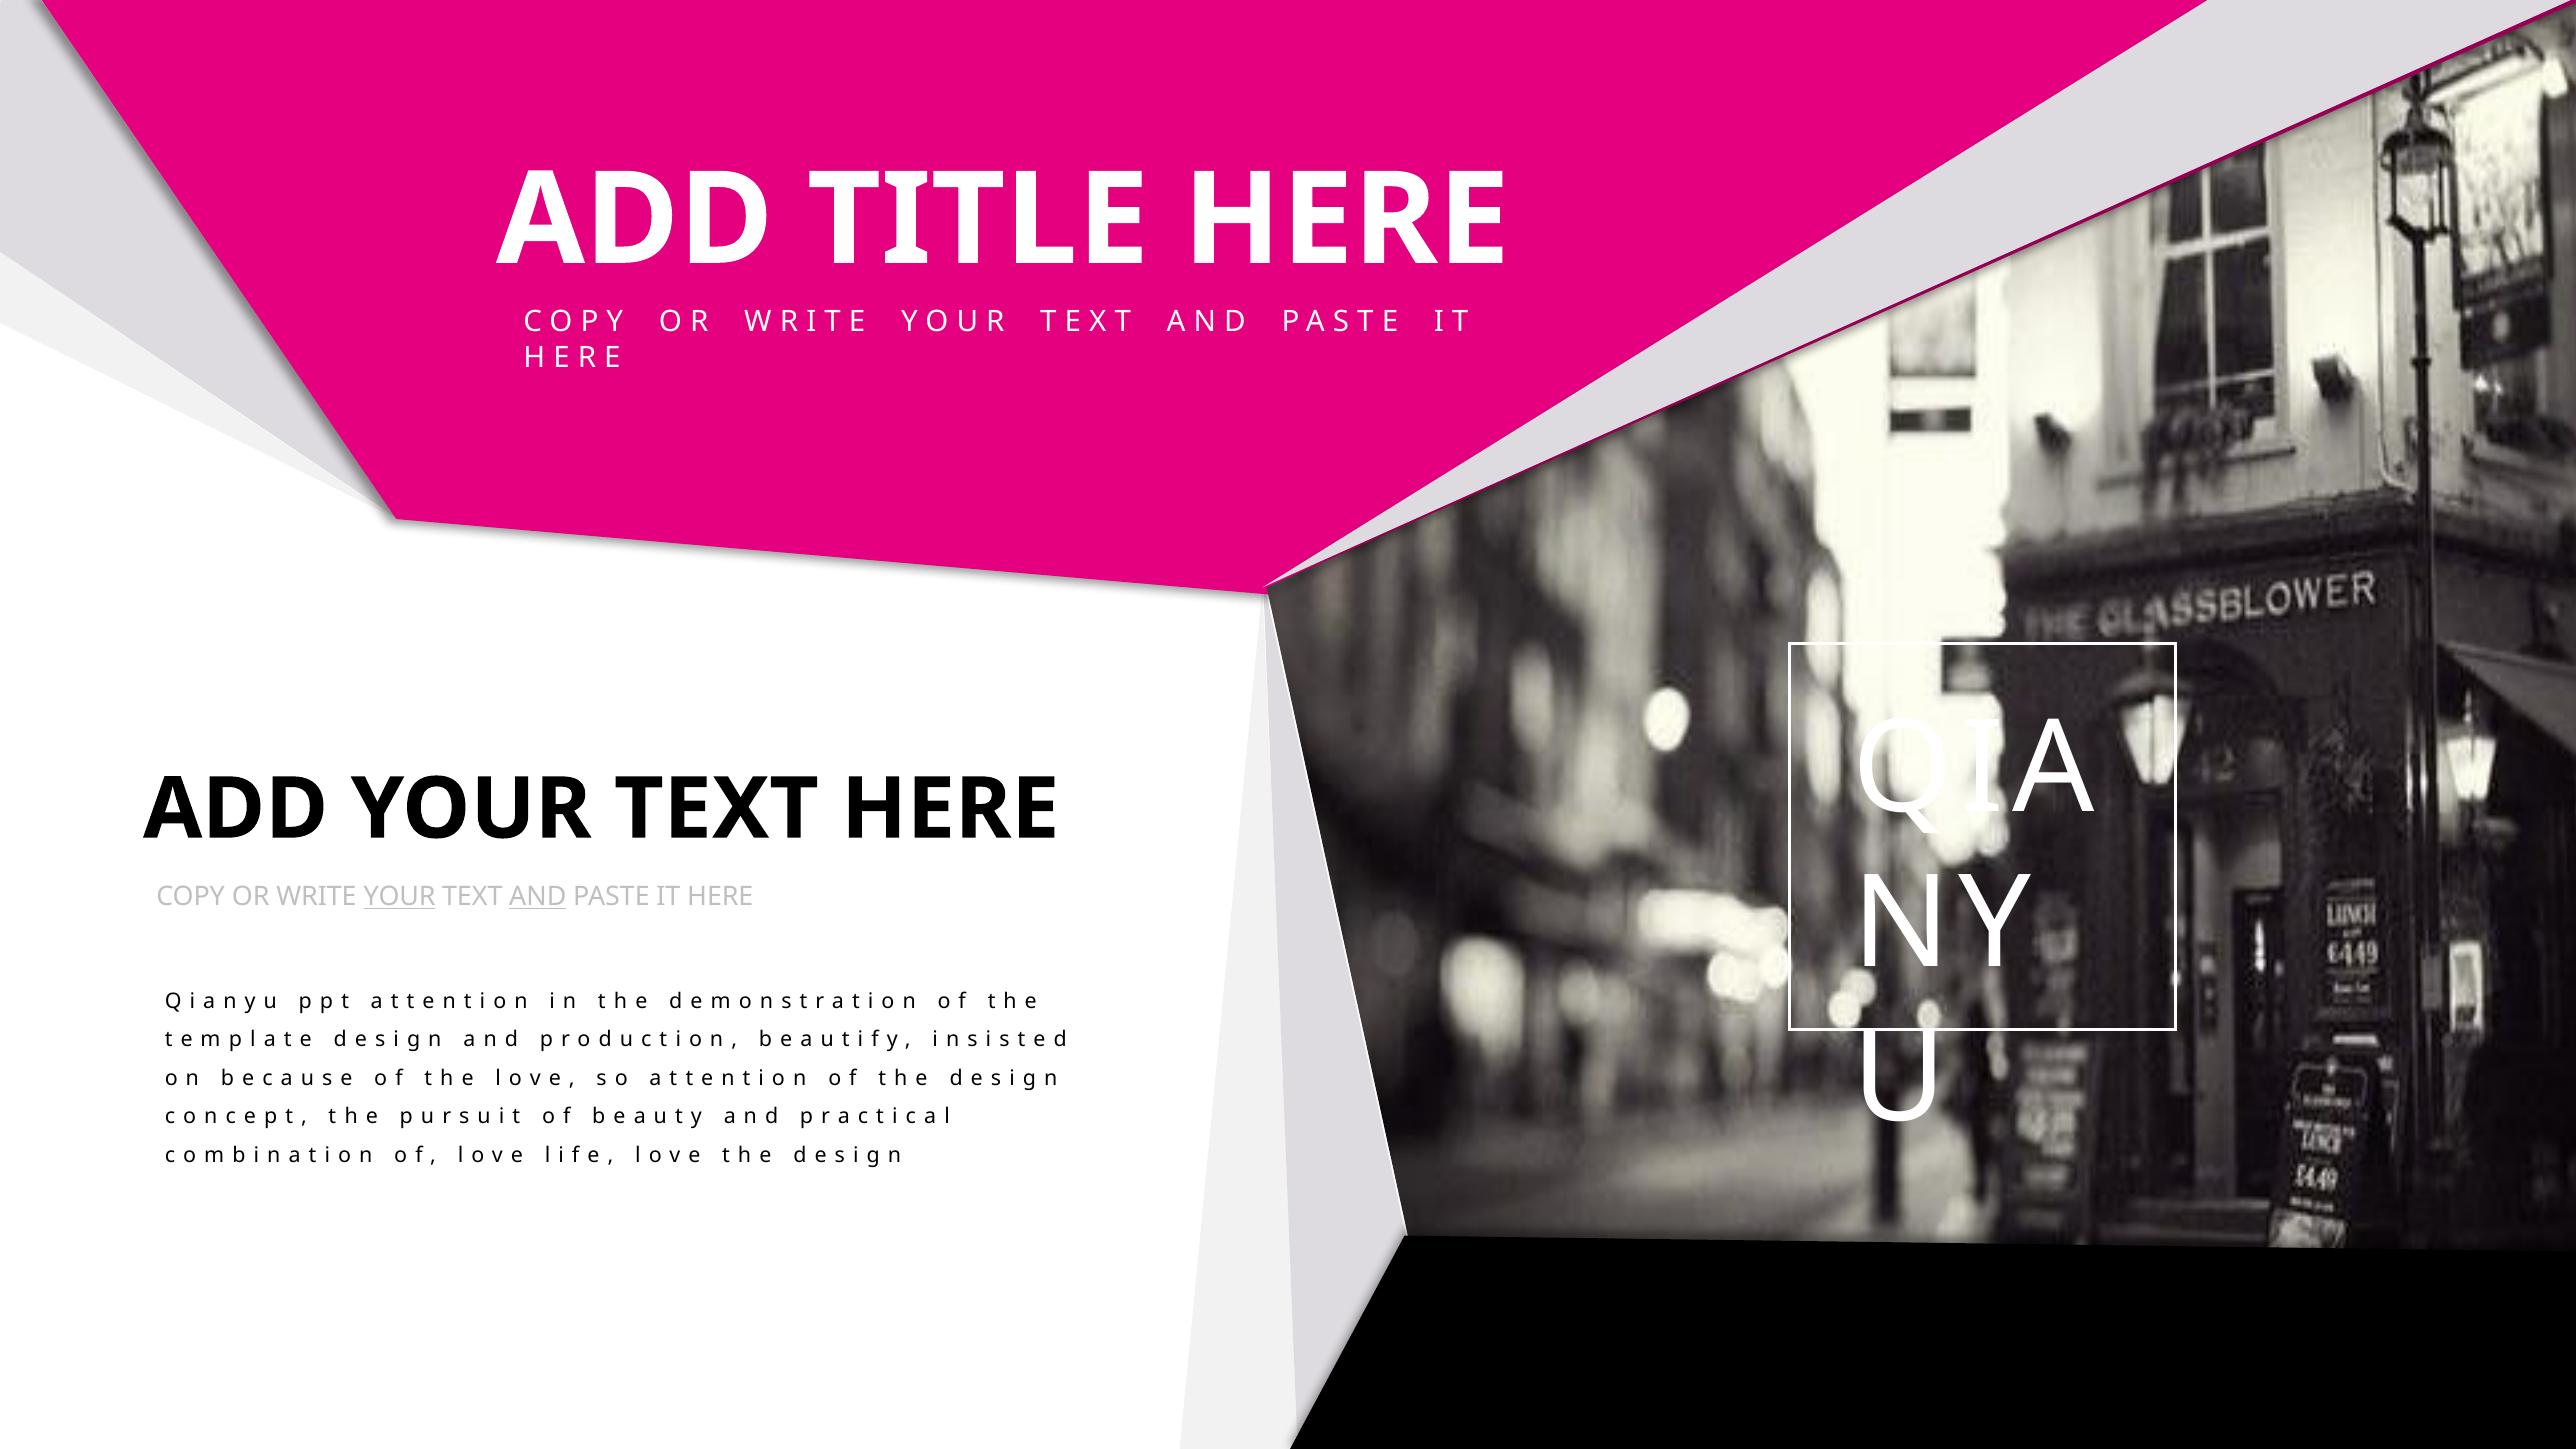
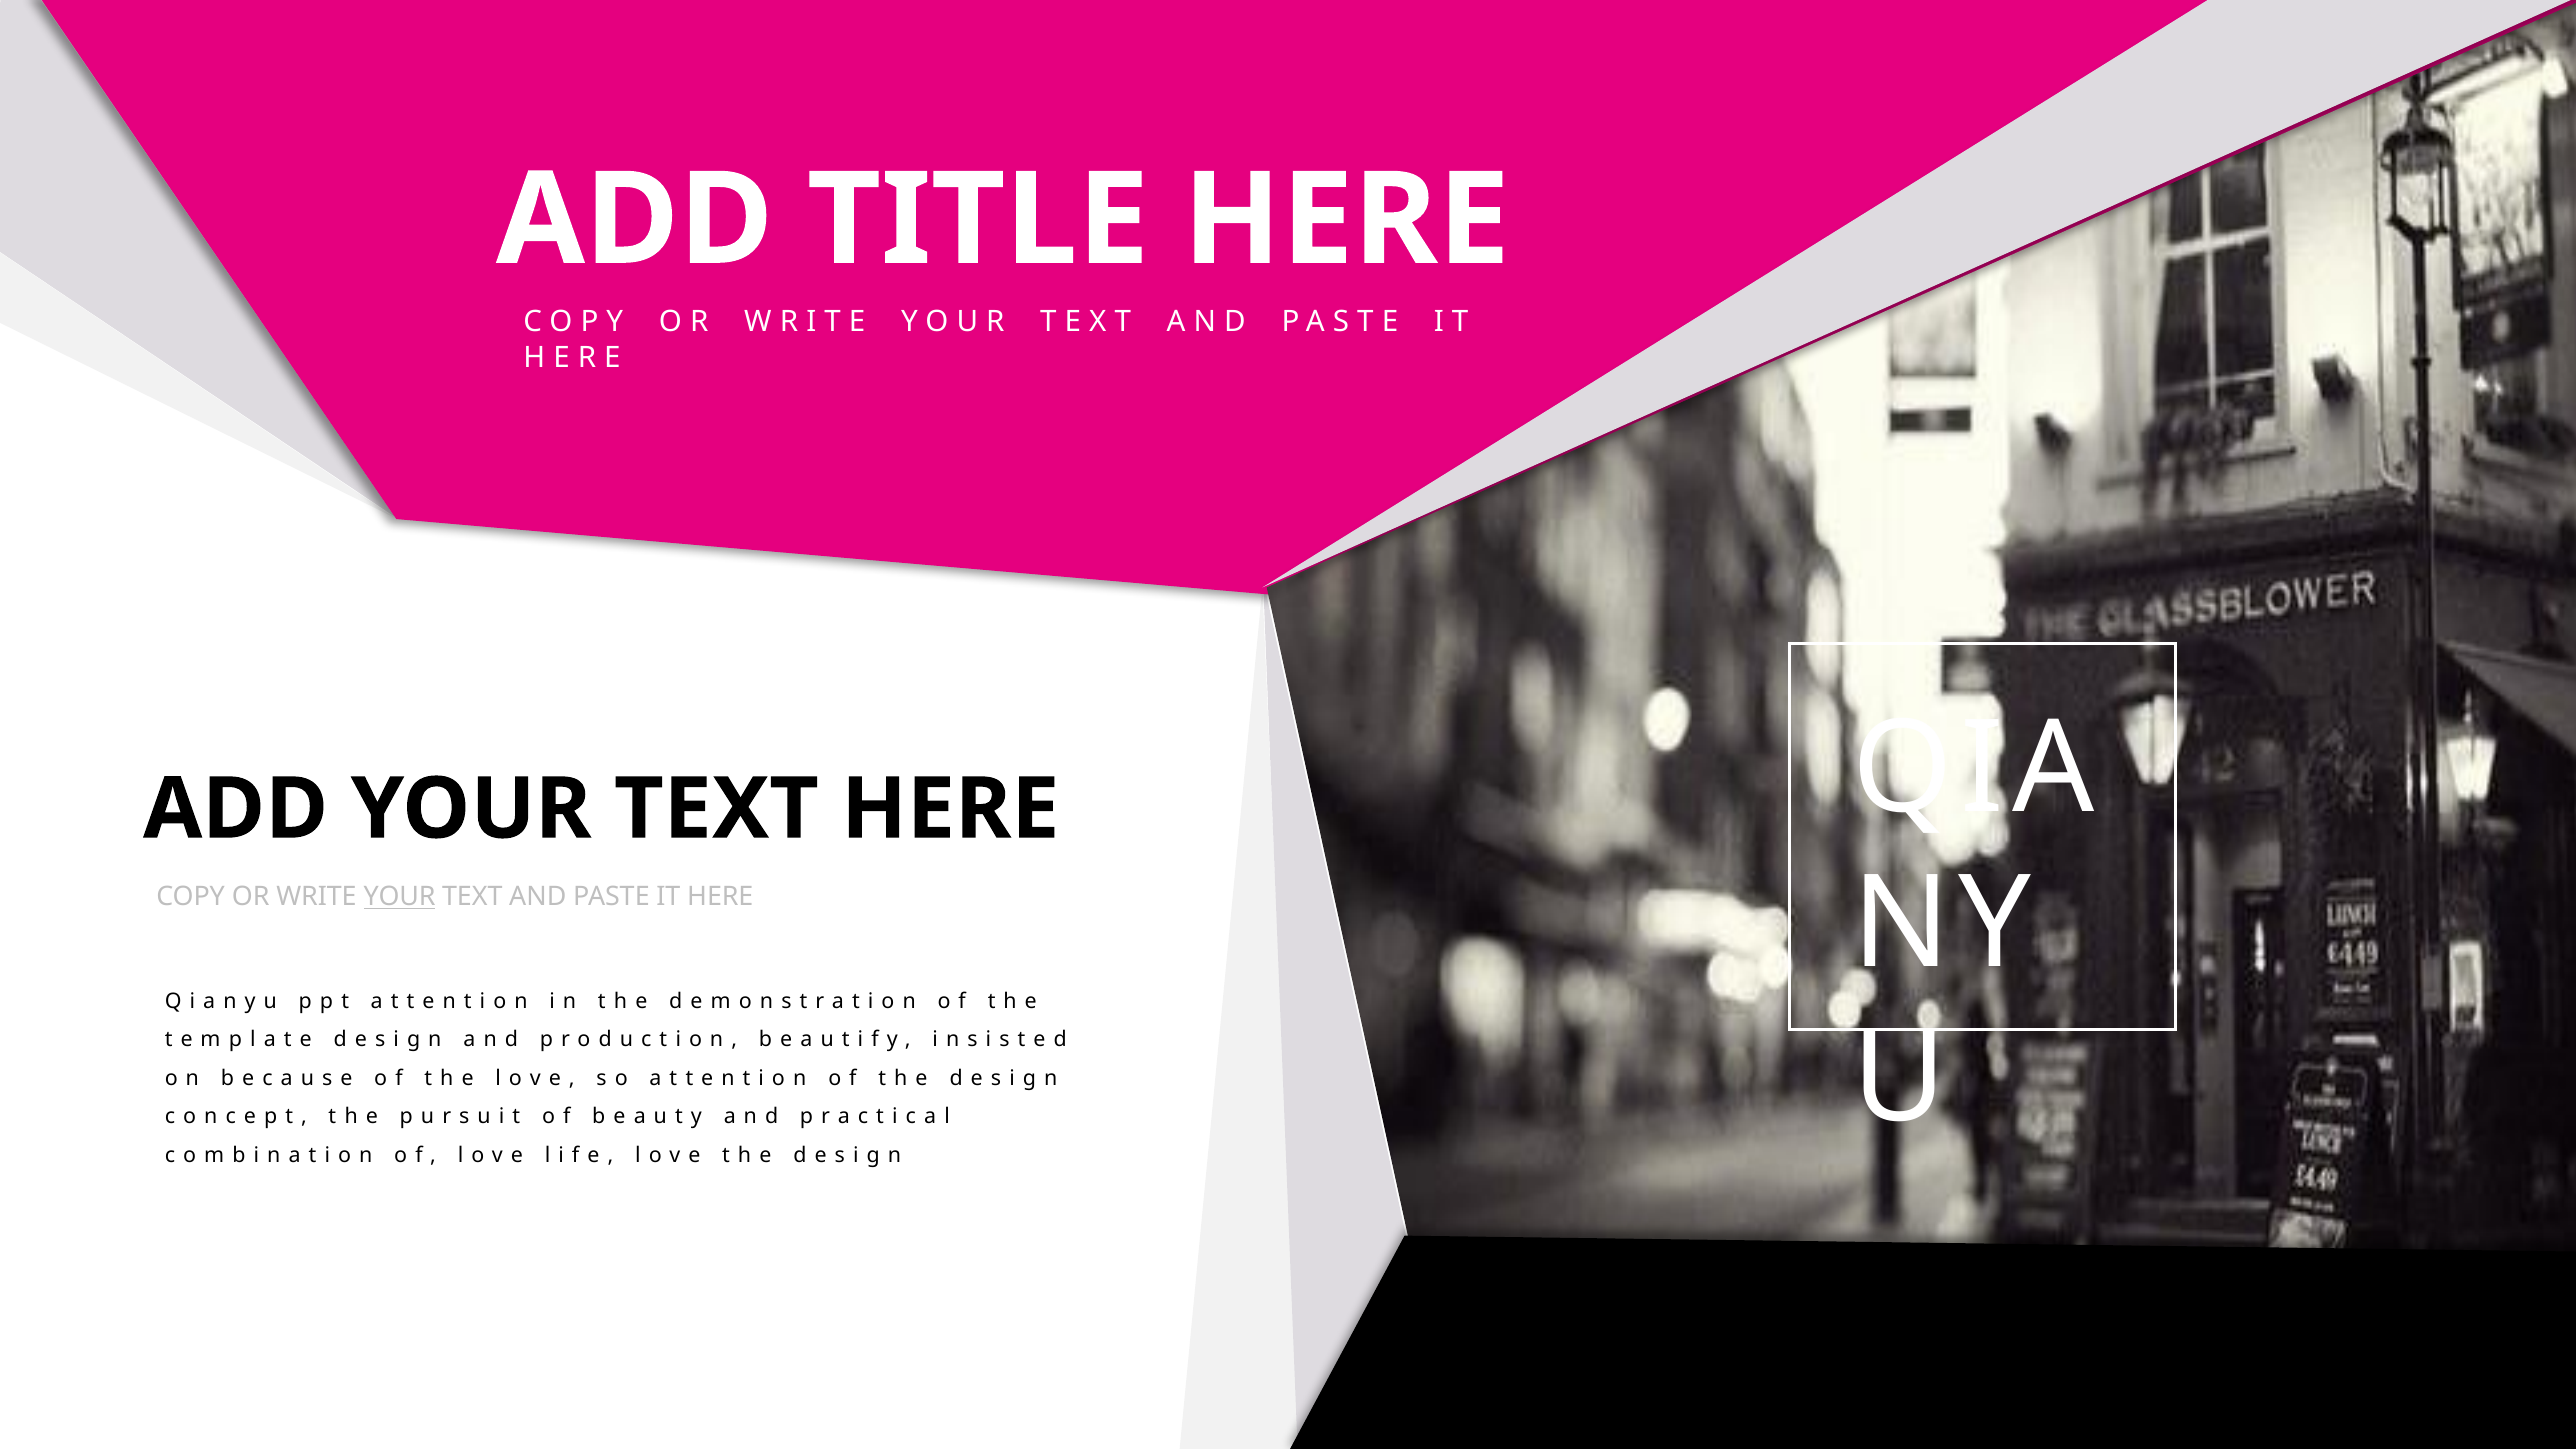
AND underline: present -> none
